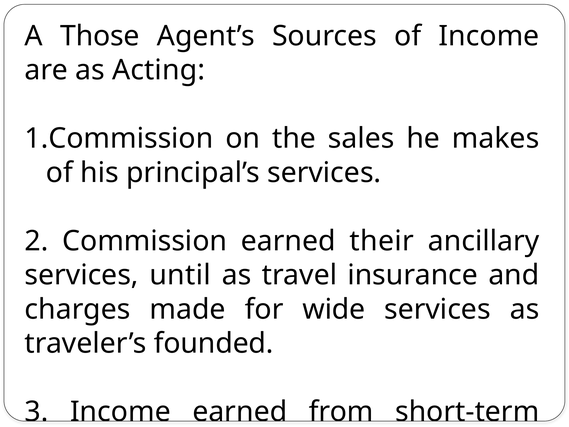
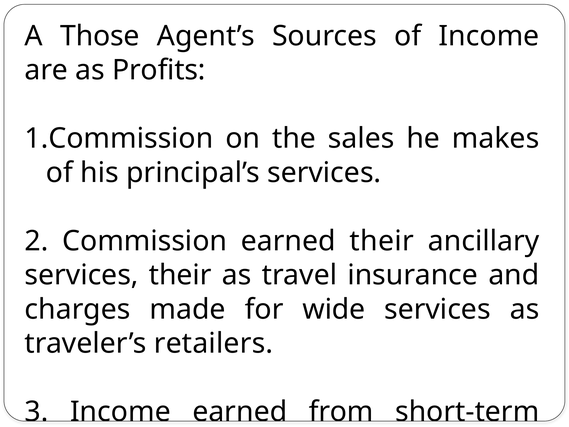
Acting: Acting -> Profits
services until: until -> their
founded: founded -> retailers
